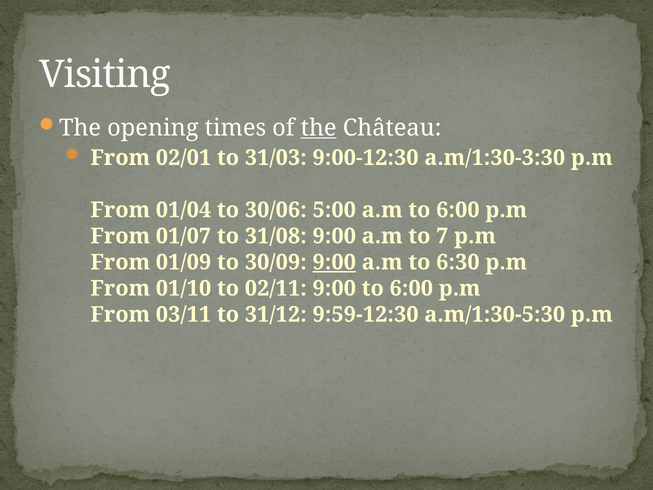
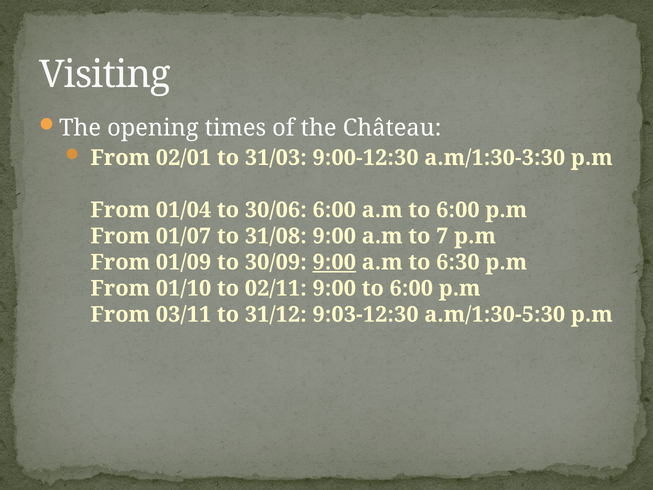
the at (319, 128) underline: present -> none
30/06 5:00: 5:00 -> 6:00
9:59-12:30: 9:59-12:30 -> 9:03-12:30
